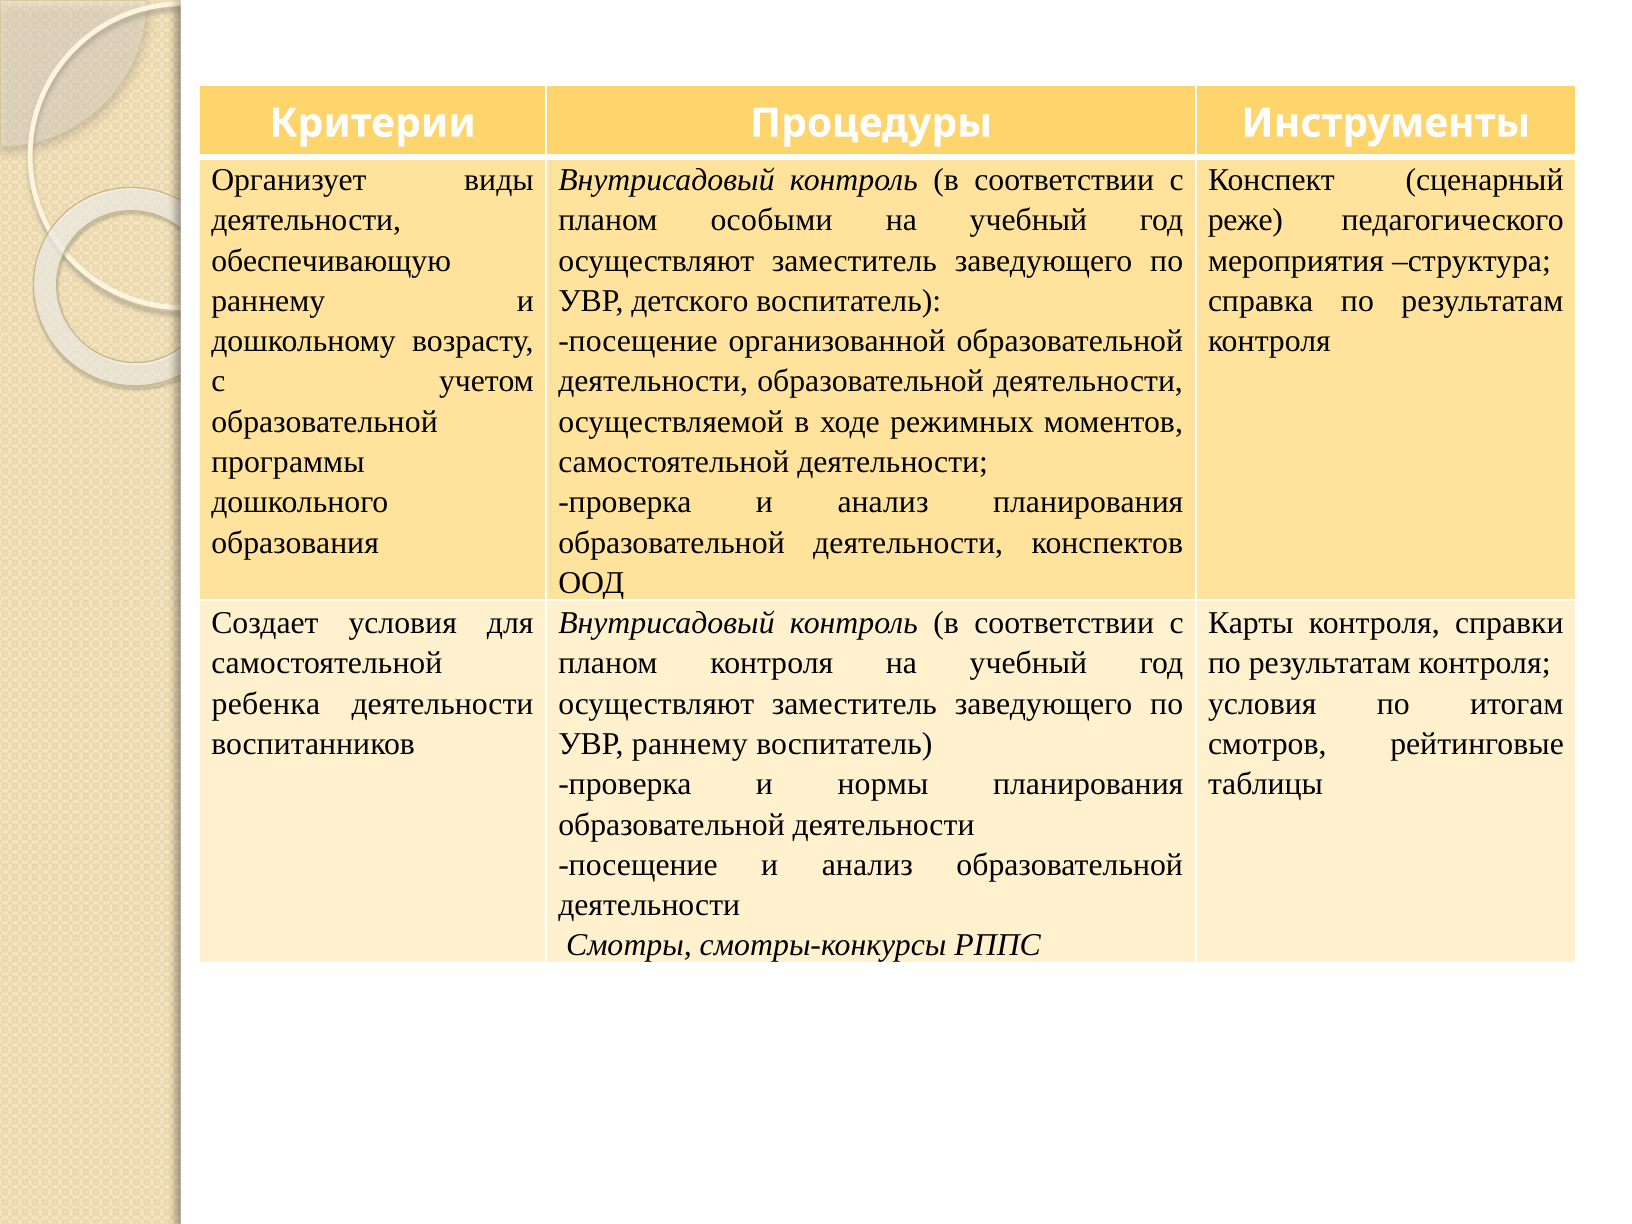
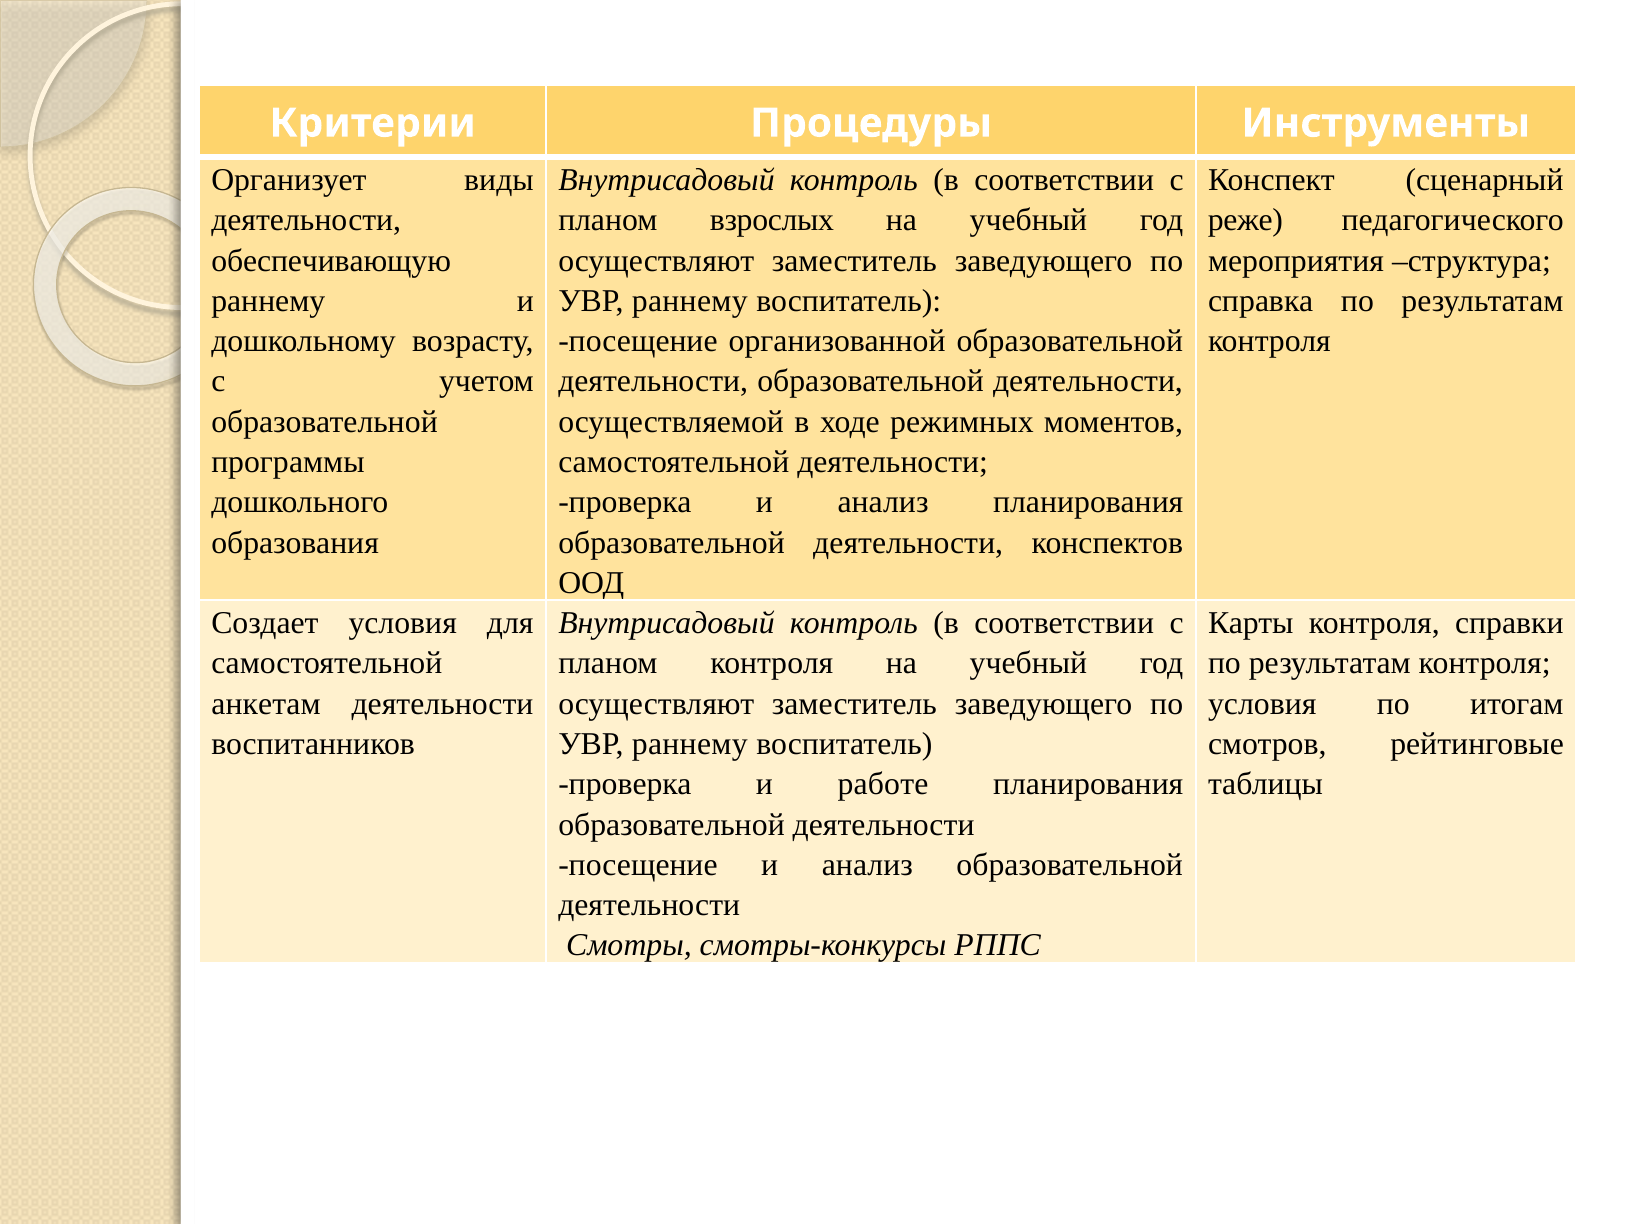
особыми: особыми -> взрослых
детского at (690, 301): детского -> раннему
ребенка: ребенка -> анкетам
нормы: нормы -> работе
